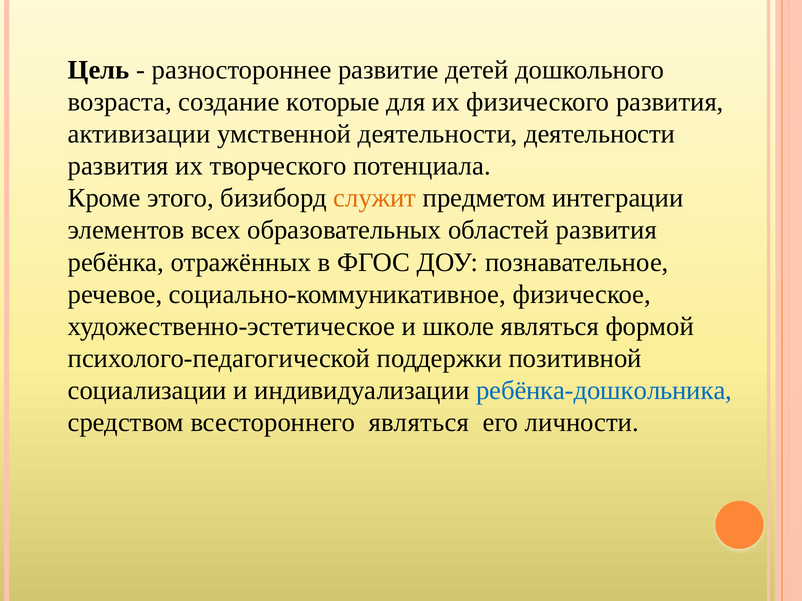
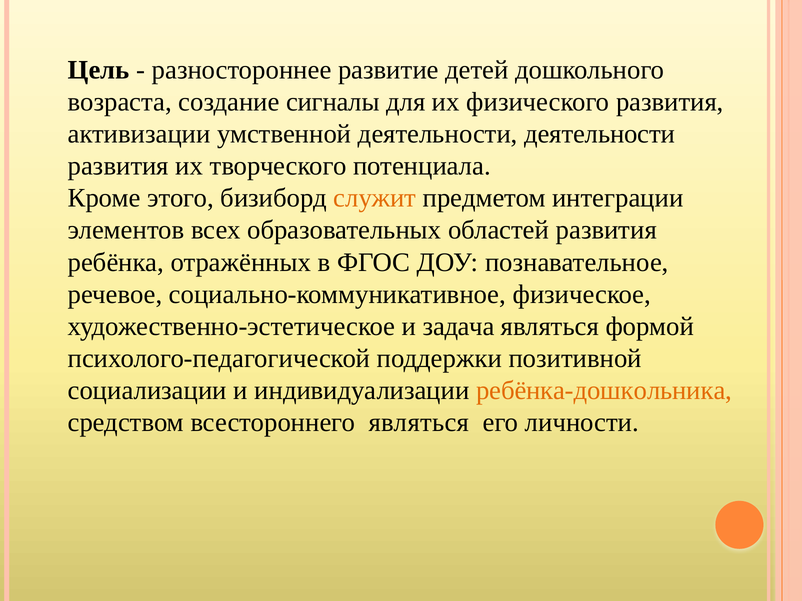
которые: которые -> сигналы
школе: школе -> задача
ребёнка-дошкольника colour: blue -> orange
